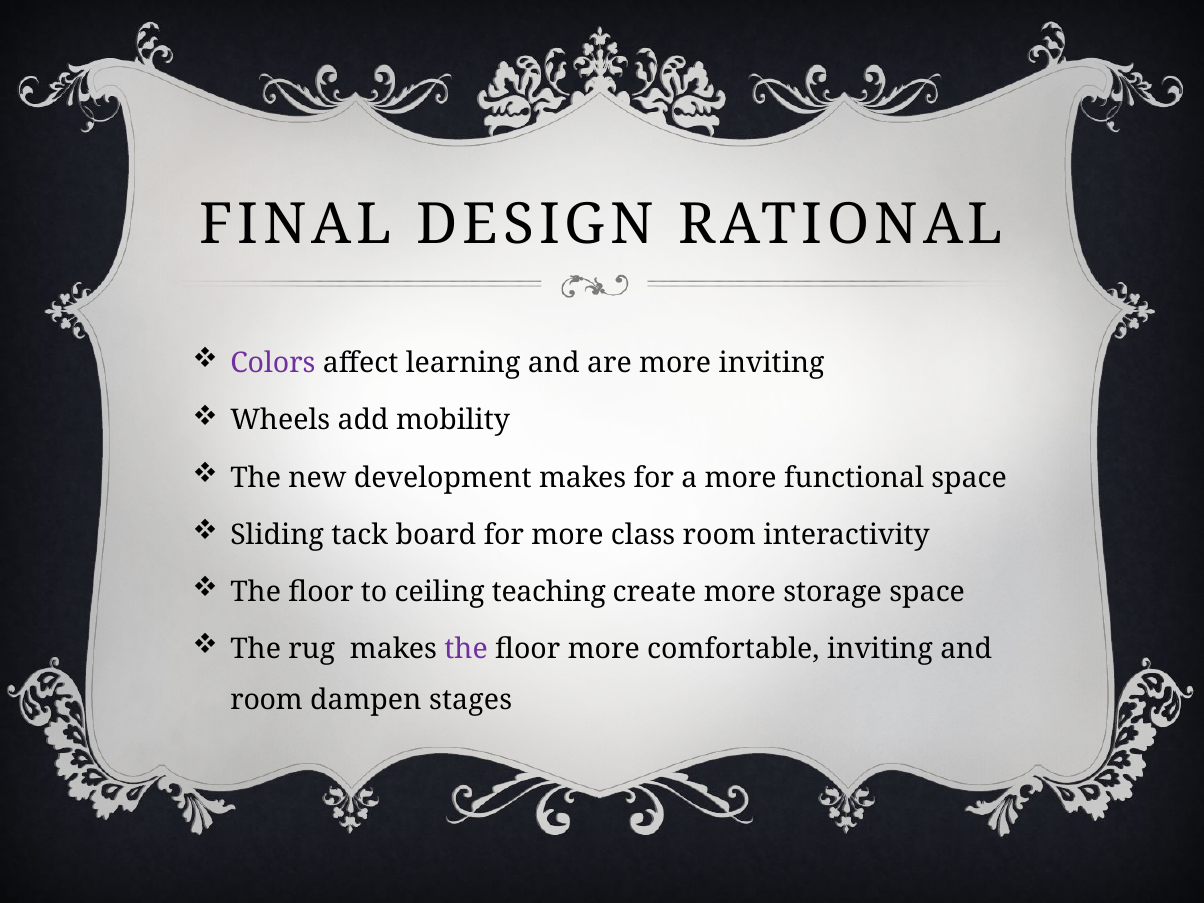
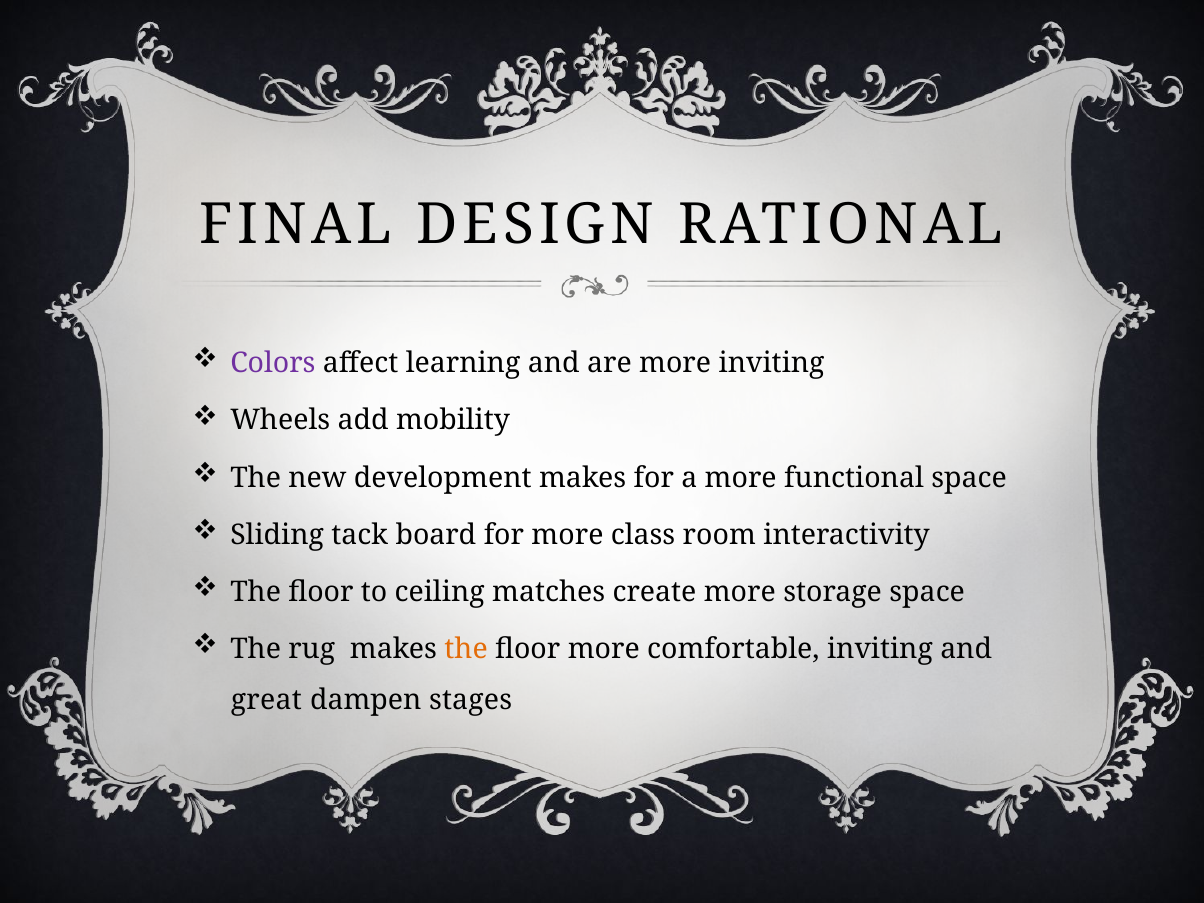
teaching: teaching -> matches
the at (466, 649) colour: purple -> orange
room at (267, 700): room -> great
